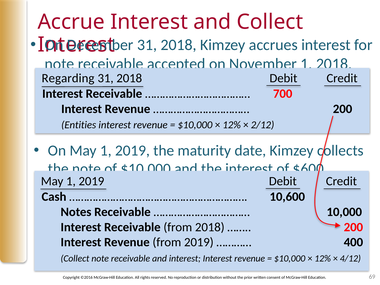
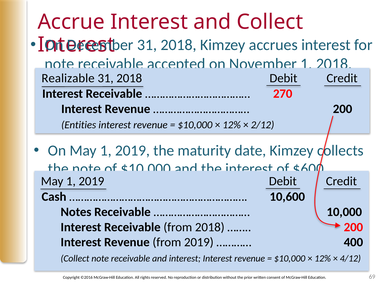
Regarding: Regarding -> Realizable
700: 700 -> 270
